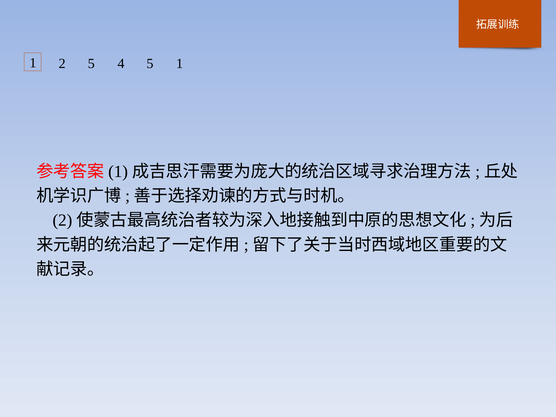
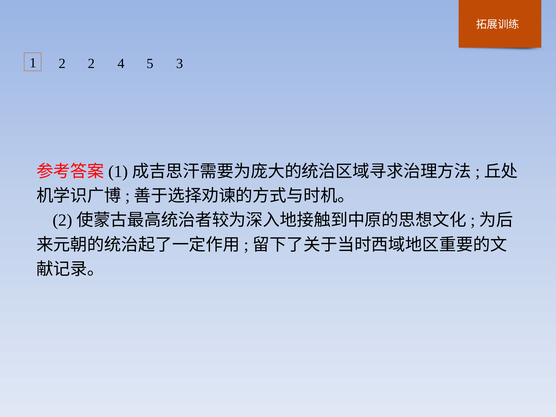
2 5: 5 -> 2
5 1: 1 -> 3
